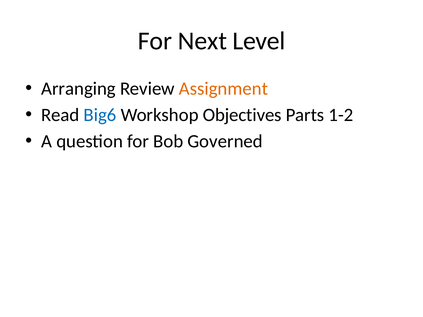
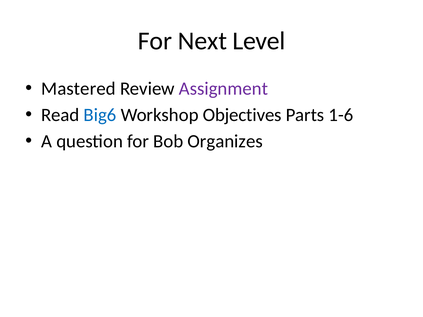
Arranging: Arranging -> Mastered
Assignment colour: orange -> purple
1-2: 1-2 -> 1-6
Governed: Governed -> Organizes
